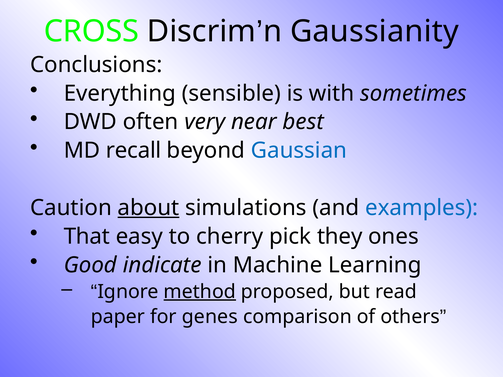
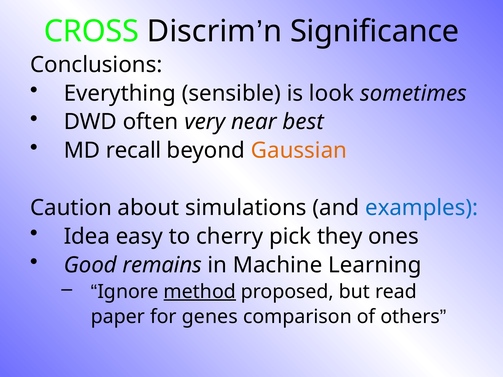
Gaussianity: Gaussianity -> Significance
with: with -> look
Gaussian colour: blue -> orange
about underline: present -> none
That: That -> Idea
indicate: indicate -> remains
